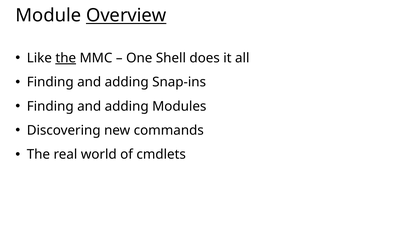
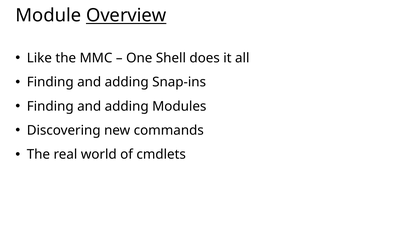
the at (66, 58) underline: present -> none
